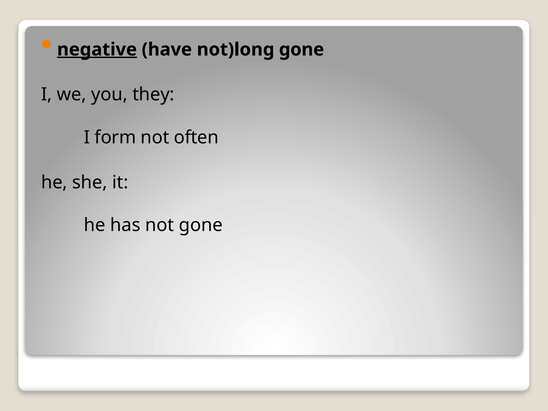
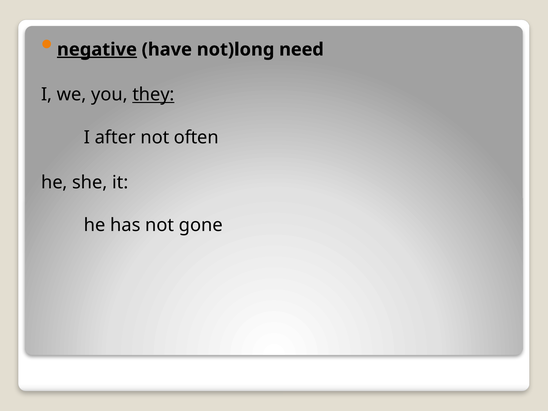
not)long gone: gone -> need
they underline: none -> present
form: form -> after
